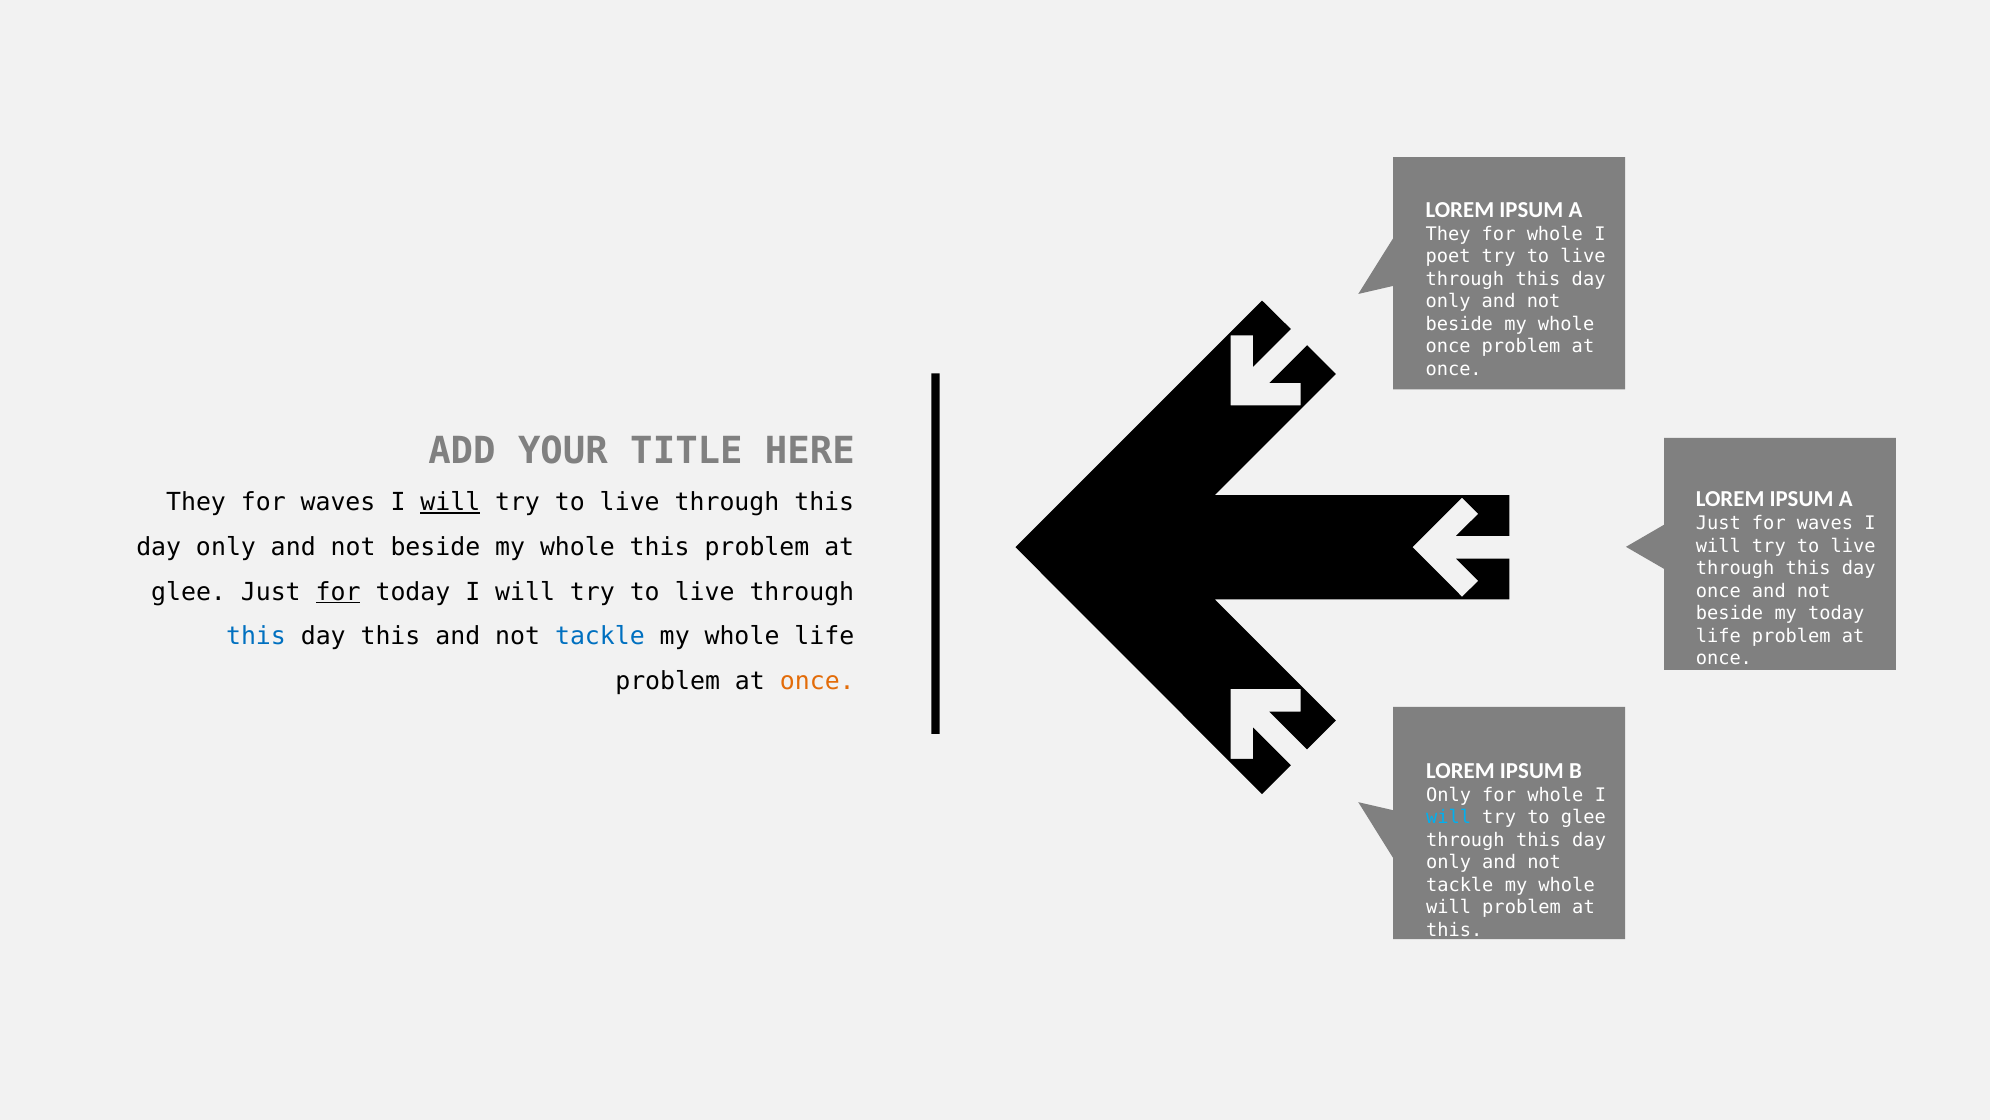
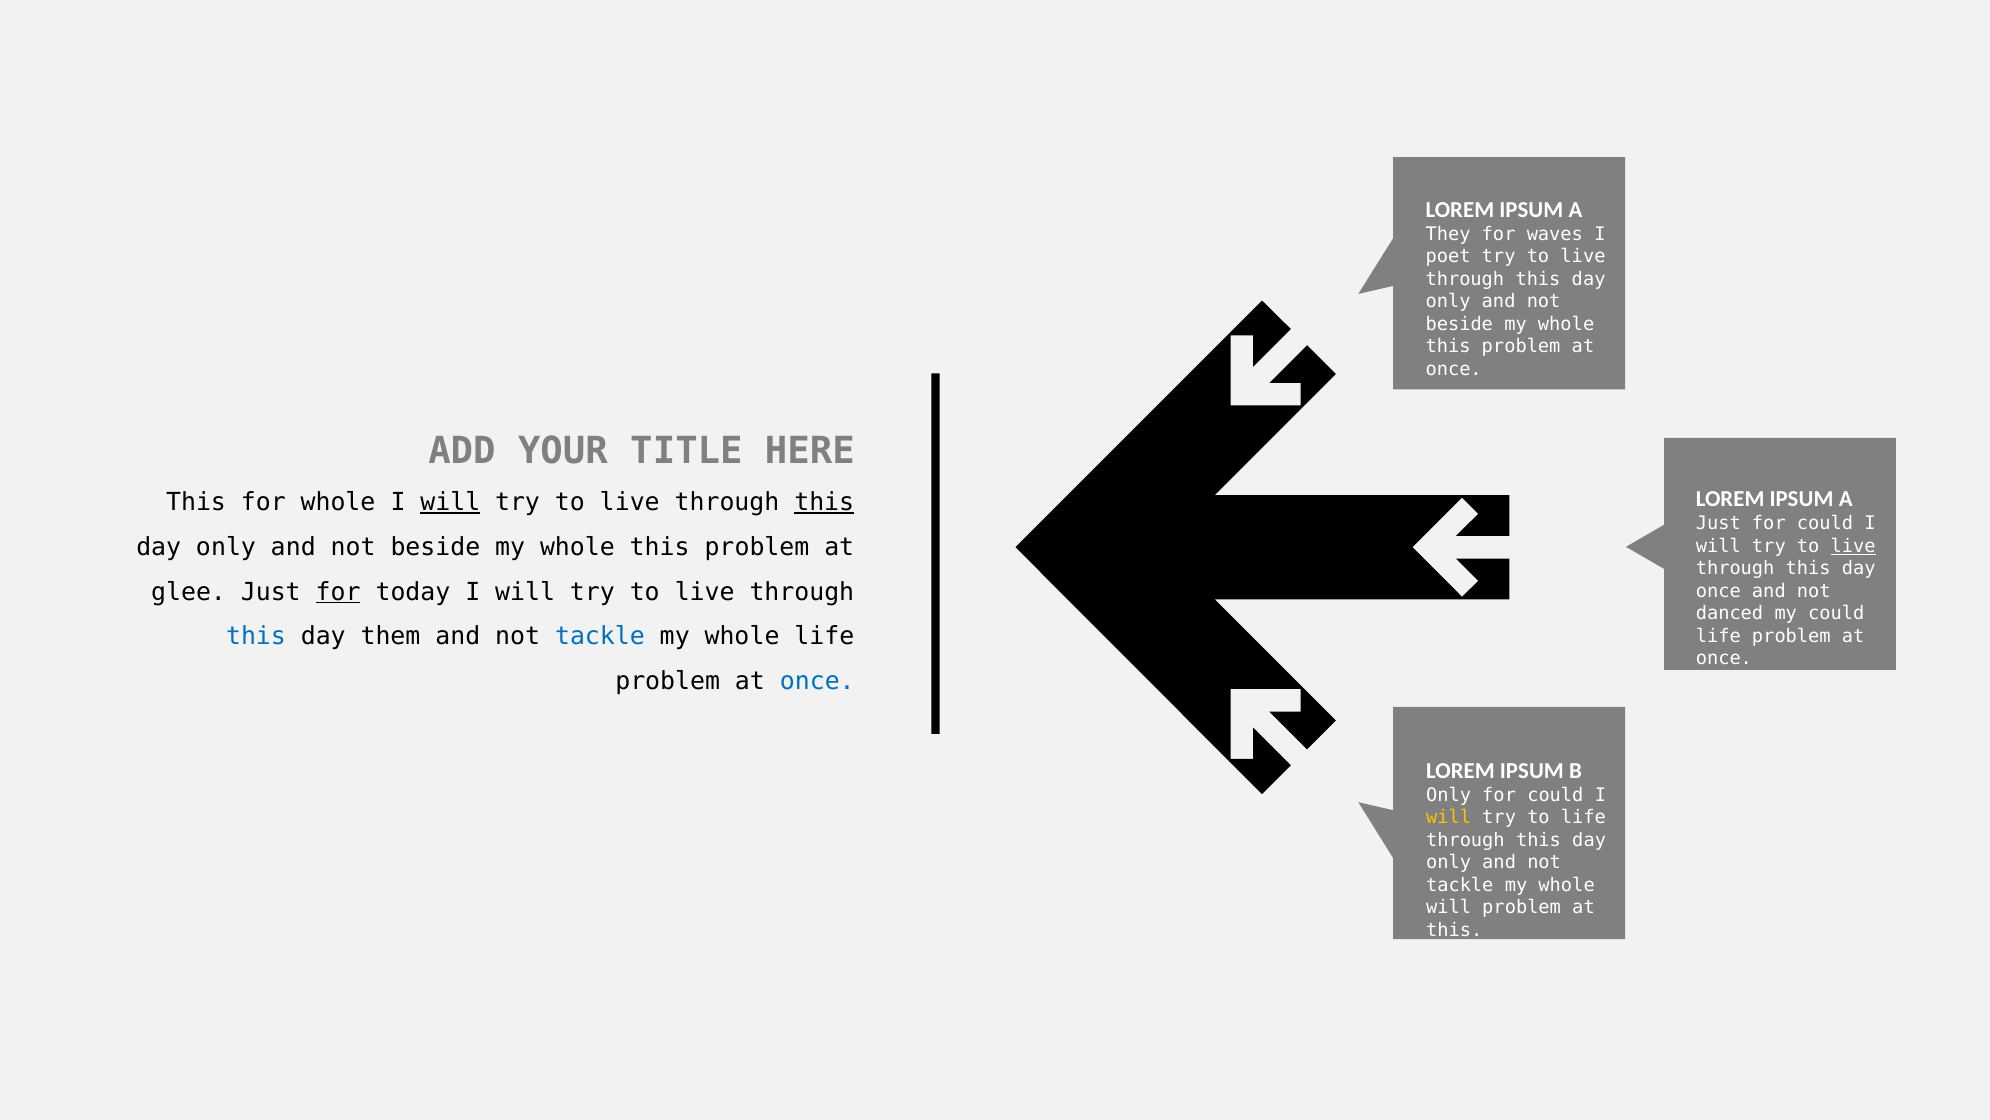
whole at (1555, 234): whole -> waves
once at (1448, 346): once -> this
They at (196, 502): They -> This
waves at (338, 502): waves -> whole
this at (824, 502) underline: none -> present
Just for waves: waves -> could
live at (1853, 546) underline: none -> present
beside at (1730, 613): beside -> danced
my today: today -> could
day this: this -> them
once at (817, 681) colour: orange -> blue
whole at (1555, 795): whole -> could
will at (1449, 817) colour: light blue -> yellow
to glee: glee -> life
